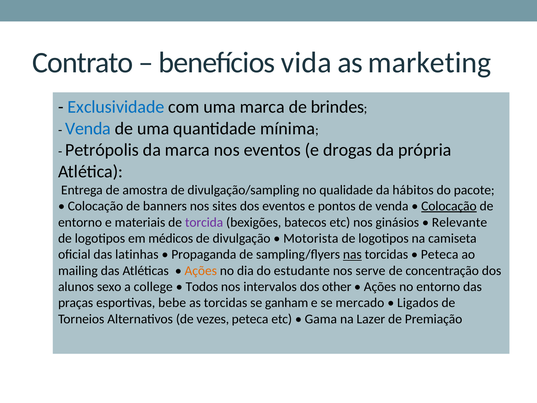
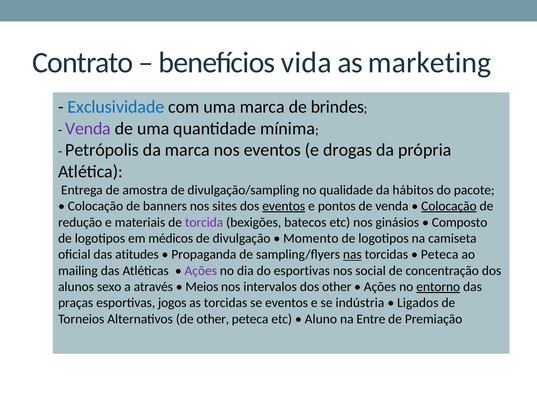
Venda at (88, 128) colour: blue -> purple
eventos at (284, 206) underline: none -> present
entorno at (80, 222): entorno -> redução
Relevante: Relevante -> Composto
Motorista: Motorista -> Momento
latinhas: latinhas -> atitudes
Ações at (201, 270) colour: orange -> purple
do estudante: estudante -> esportivas
serve: serve -> social
college: college -> através
Todos: Todos -> Meios
entorno at (438, 287) underline: none -> present
bebe: bebe -> jogos
se ganham: ganham -> eventos
mercado: mercado -> indústria
de vezes: vezes -> other
Gama: Gama -> Aluno
Lazer: Lazer -> Entre
